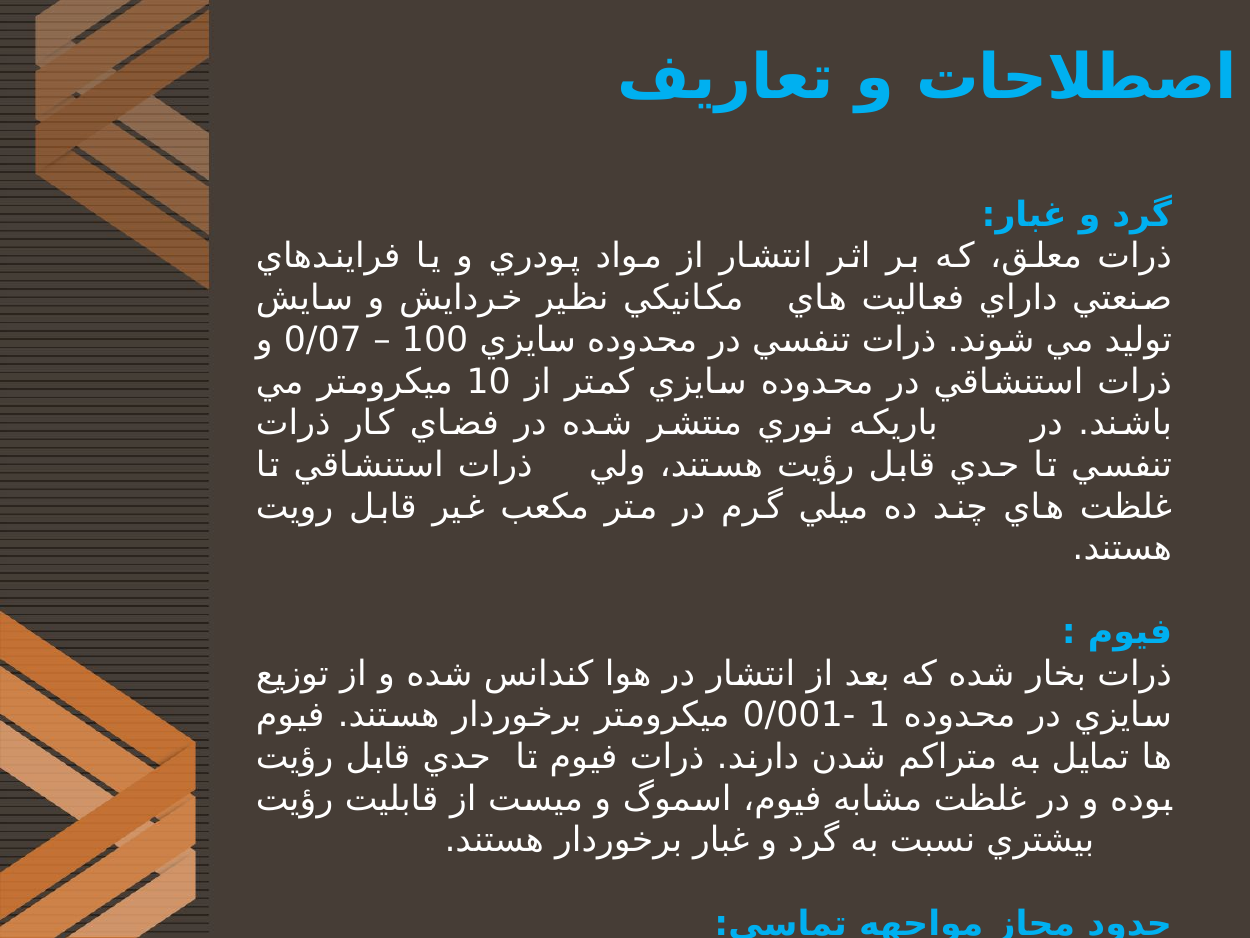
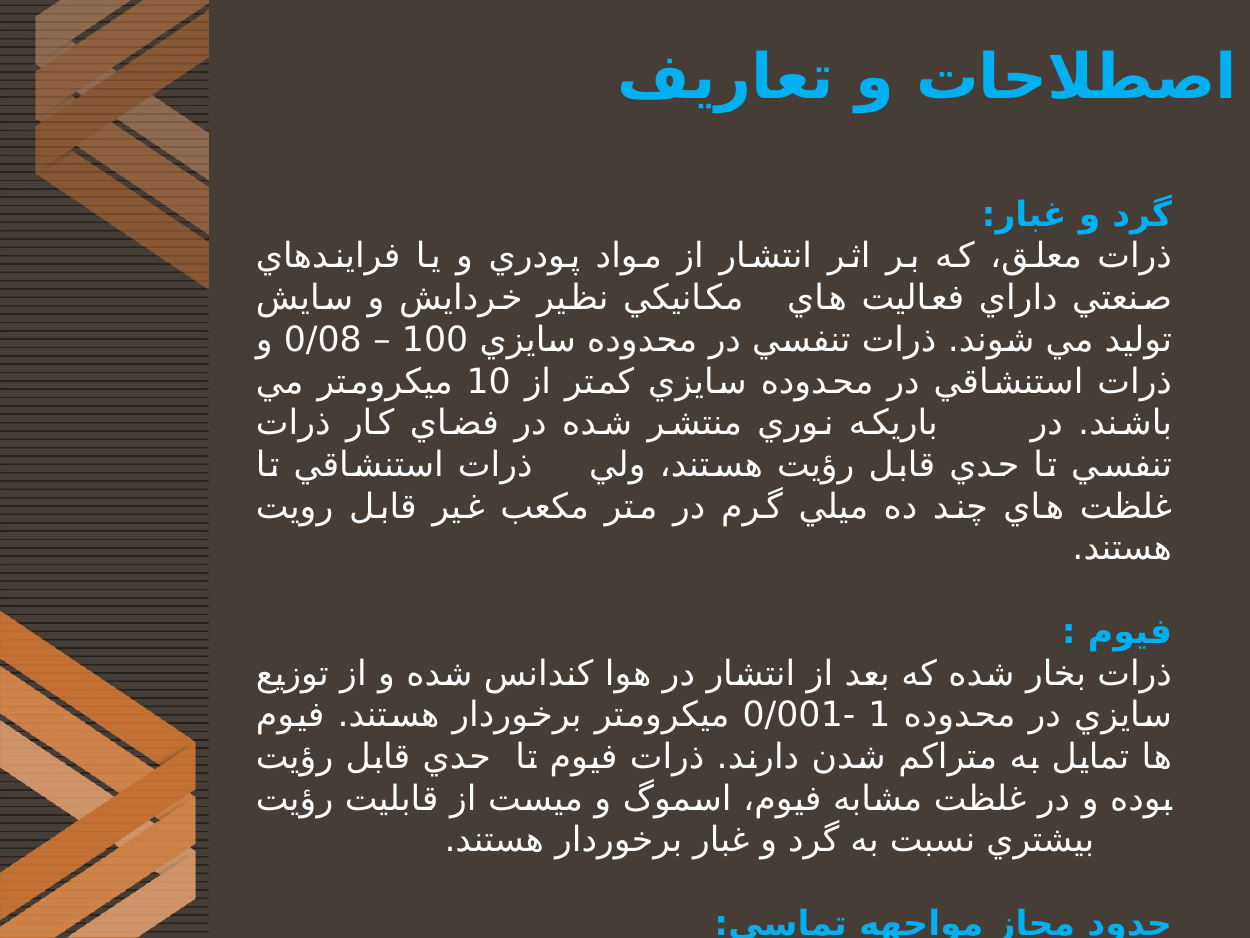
0/07: 0/07 -> 0/08
